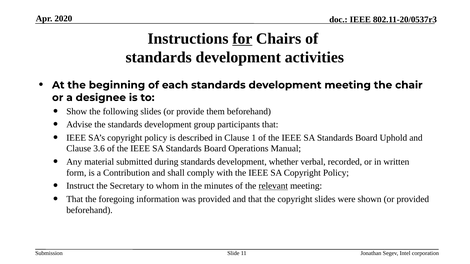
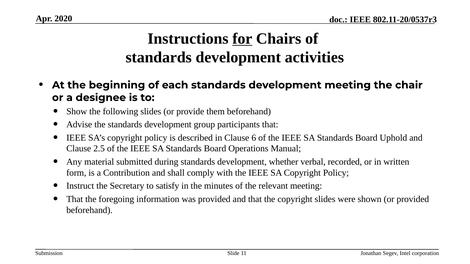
1: 1 -> 6
3.6: 3.6 -> 2.5
whom: whom -> satisfy
relevant underline: present -> none
